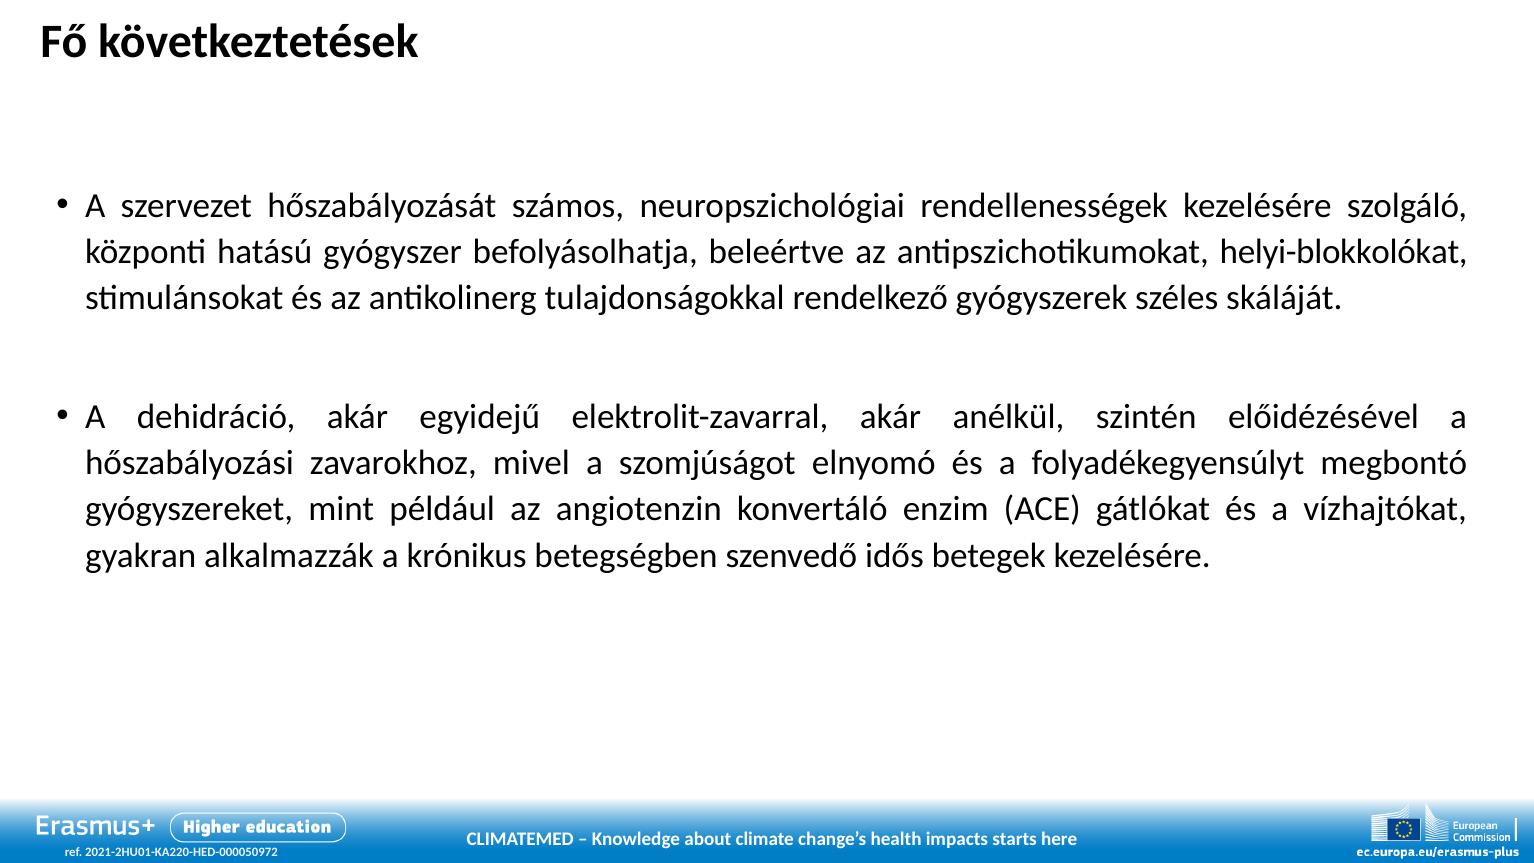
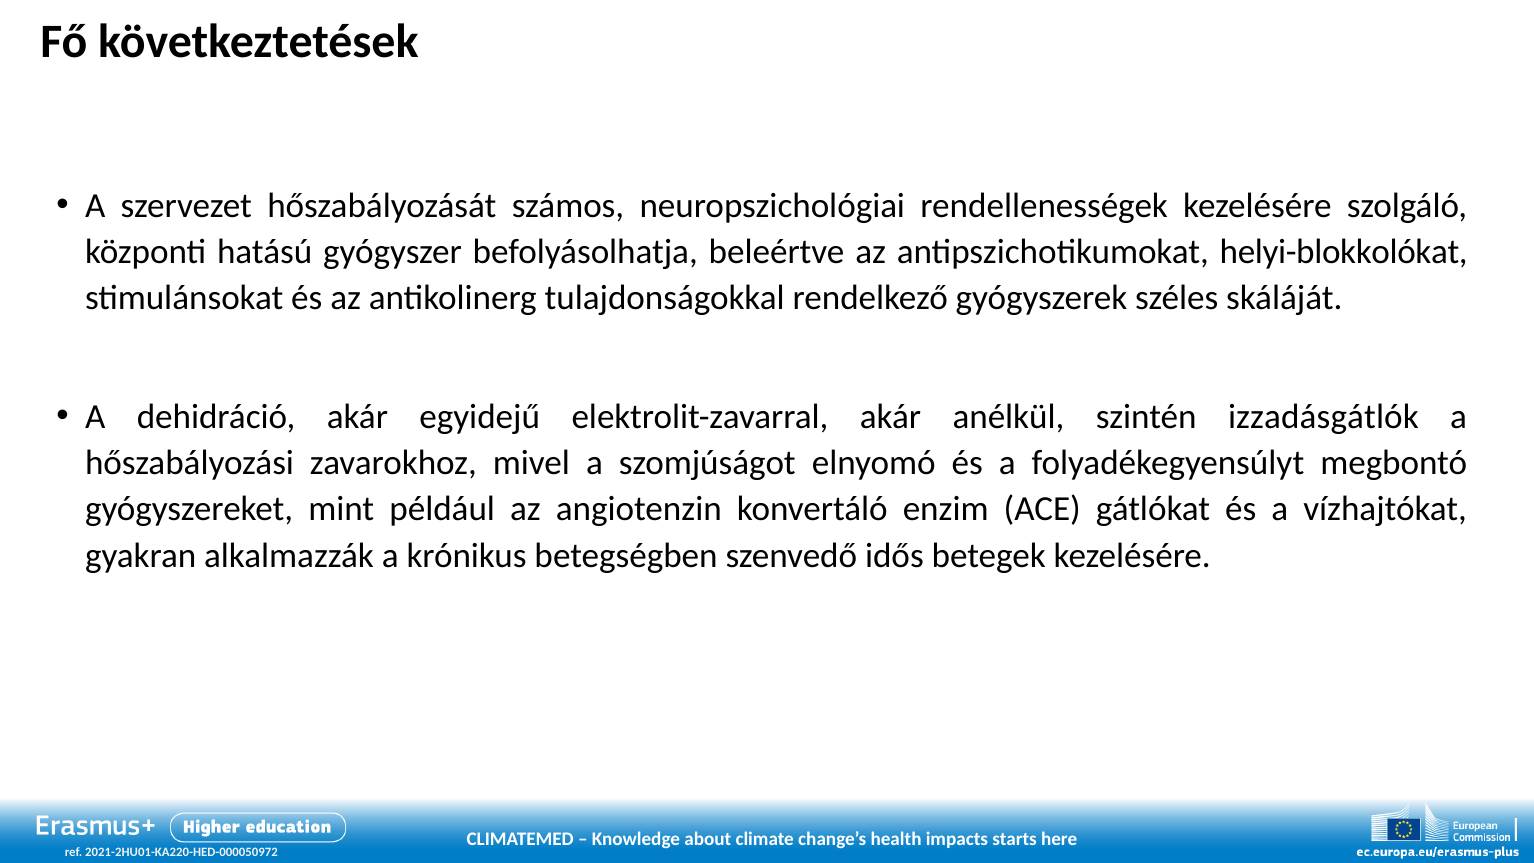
előidézésével: előidézésével -> izzadásgátlók
